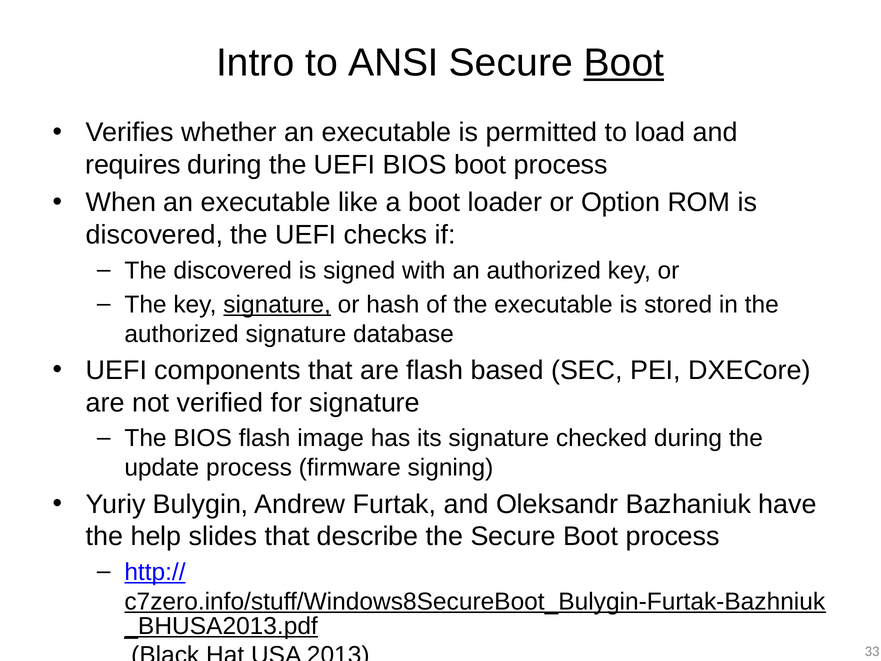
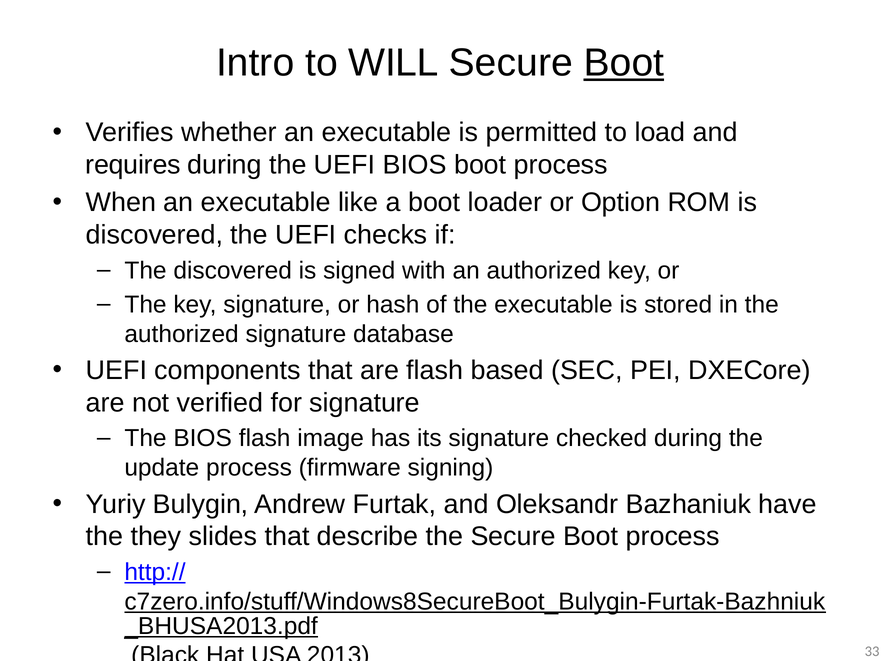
ANSI: ANSI -> WILL
signature at (277, 305) underline: present -> none
help: help -> they
